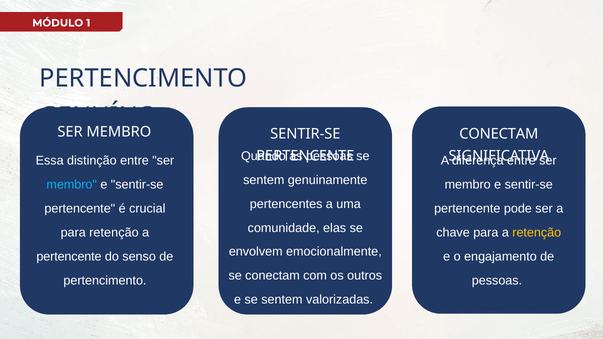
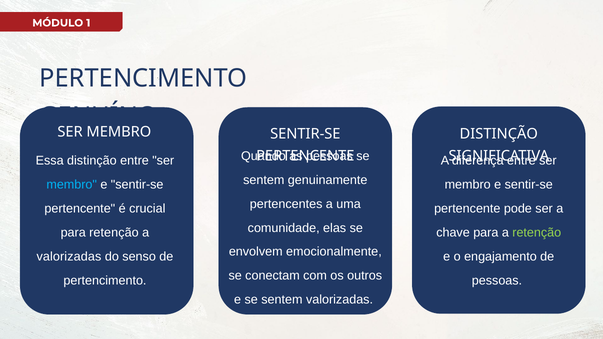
CONECTAM at (499, 134): CONECTAM -> DISTINÇÃO
retenção at (537, 233) colour: yellow -> light green
pertencente at (69, 257): pertencente -> valorizadas
